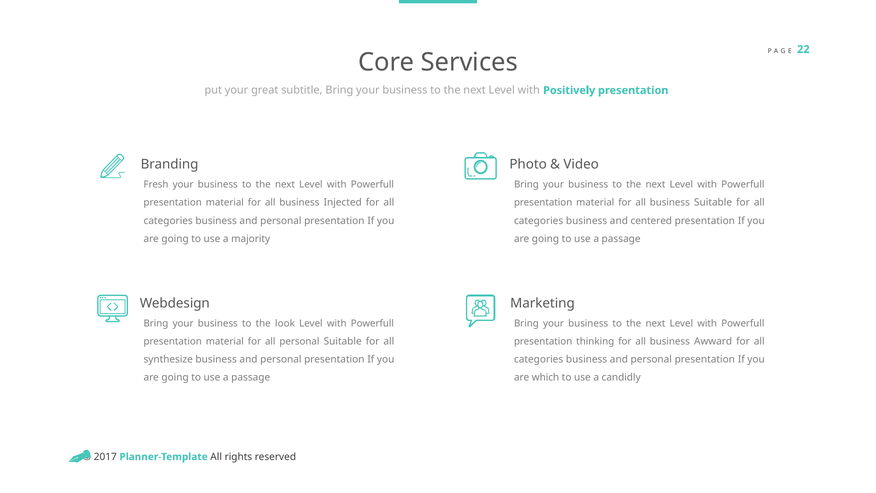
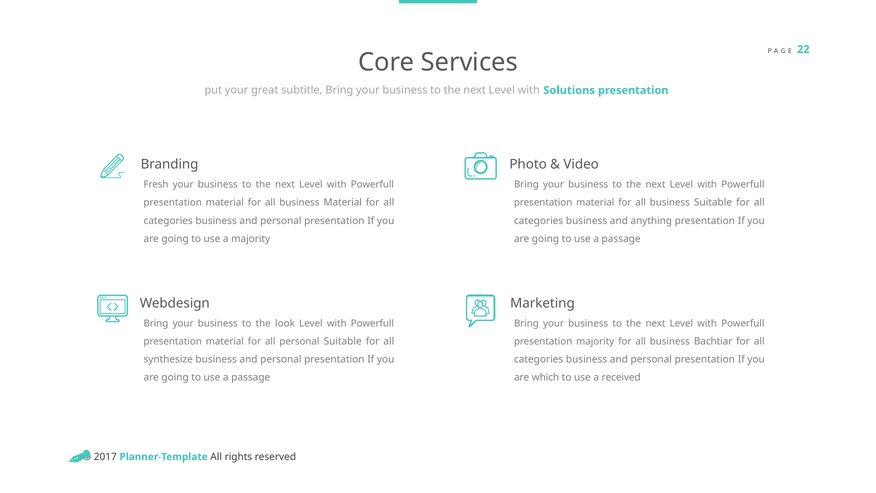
Positively: Positively -> Solutions
business Injected: Injected -> Material
centered: centered -> anything
presentation thinking: thinking -> majority
Awward: Awward -> Bachtiar
candidly: candidly -> received
